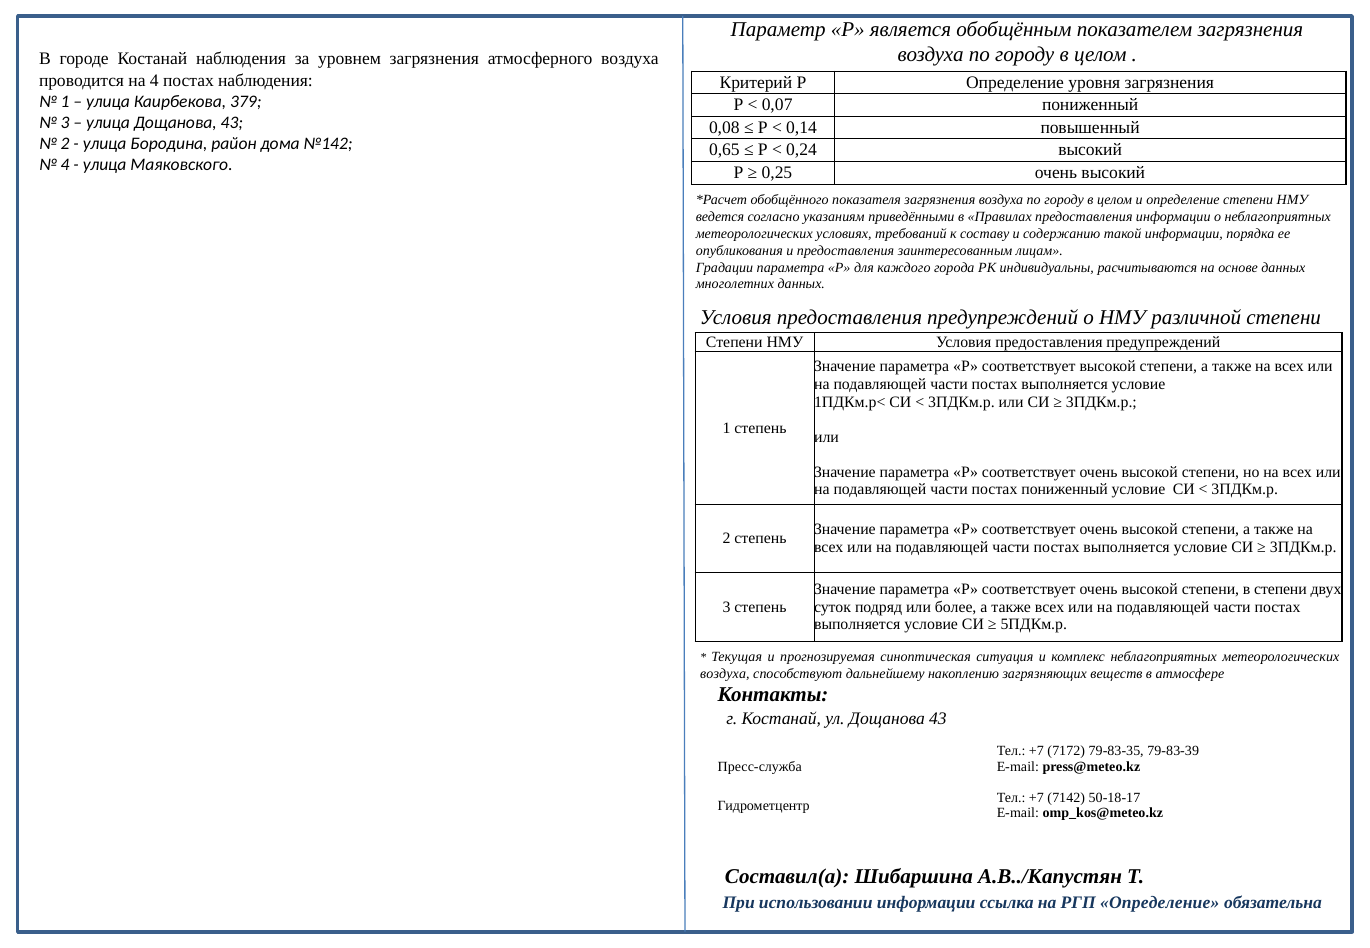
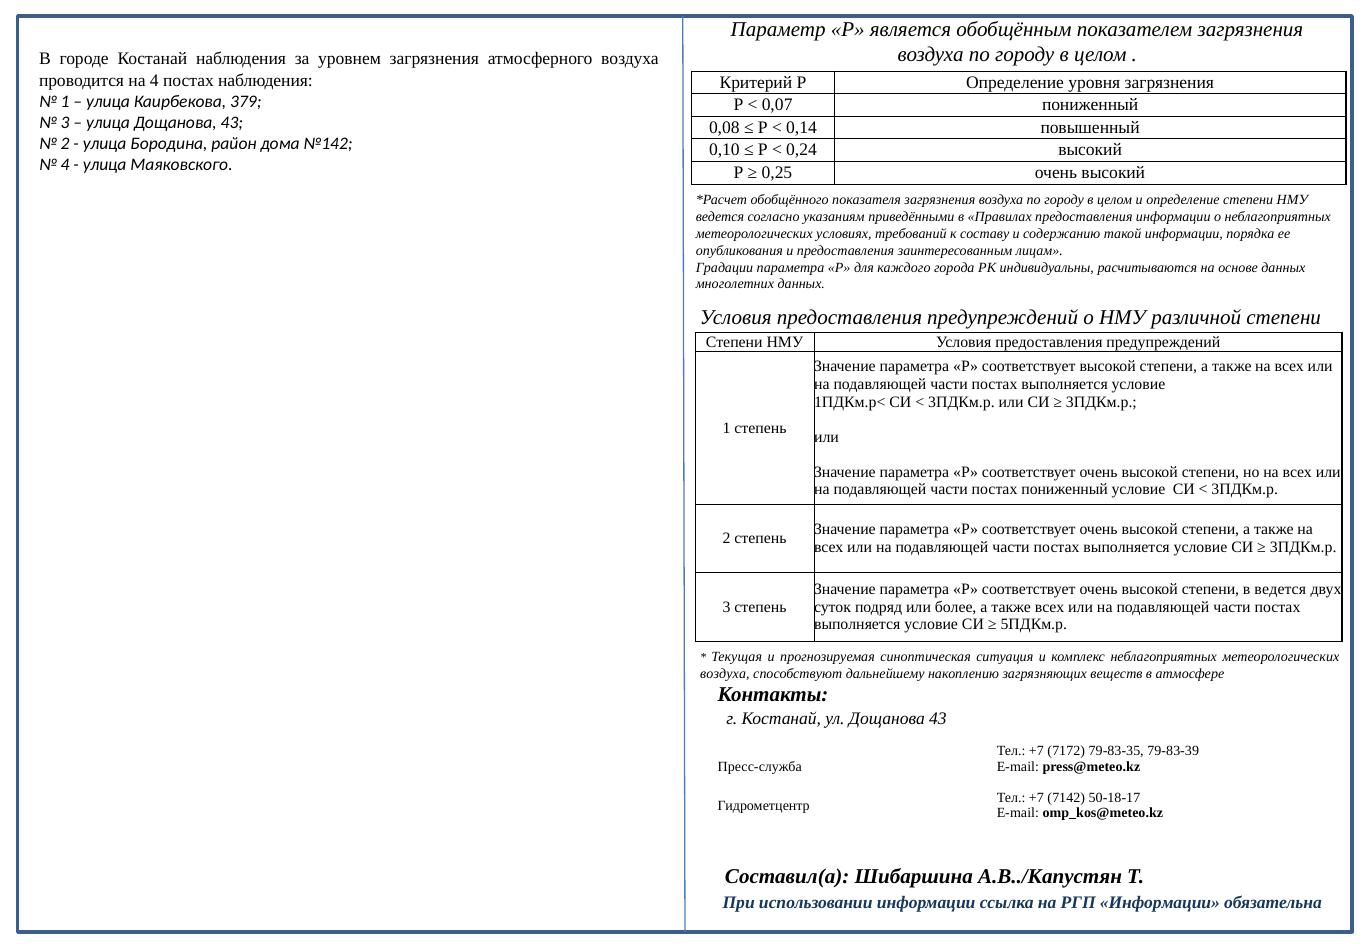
0,65: 0,65 -> 0,10
в степени: степени -> ведется
РГП Определение: Определение -> Информации
